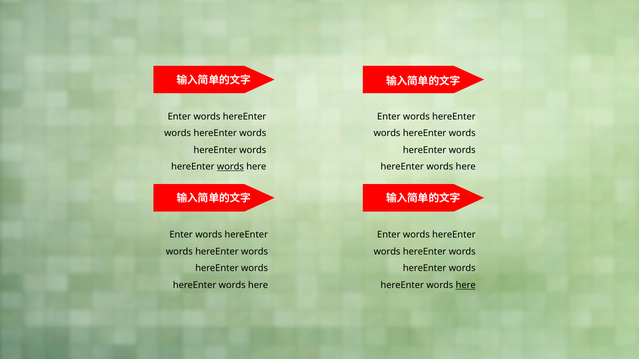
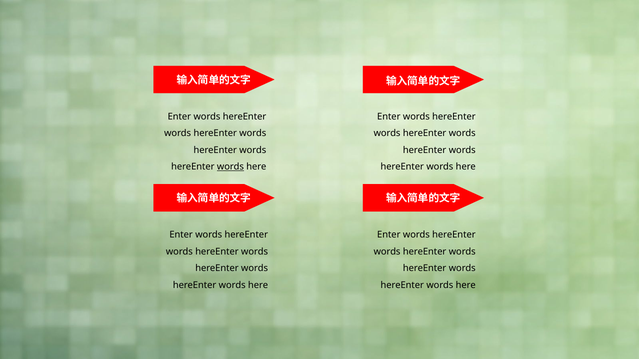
here at (466, 285) underline: present -> none
